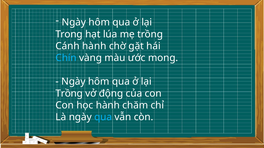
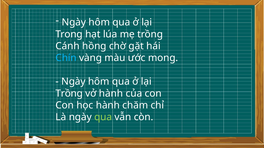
Cánh hành: hành -> hồng
vở động: động -> hành
qua at (103, 117) colour: light blue -> light green
